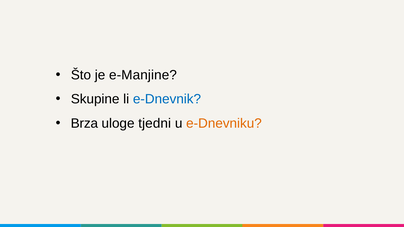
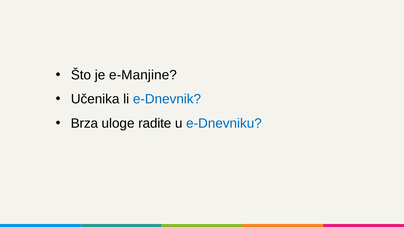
Skupine: Skupine -> Učenika
tjedni: tjedni -> radite
e-Dnevniku colour: orange -> blue
